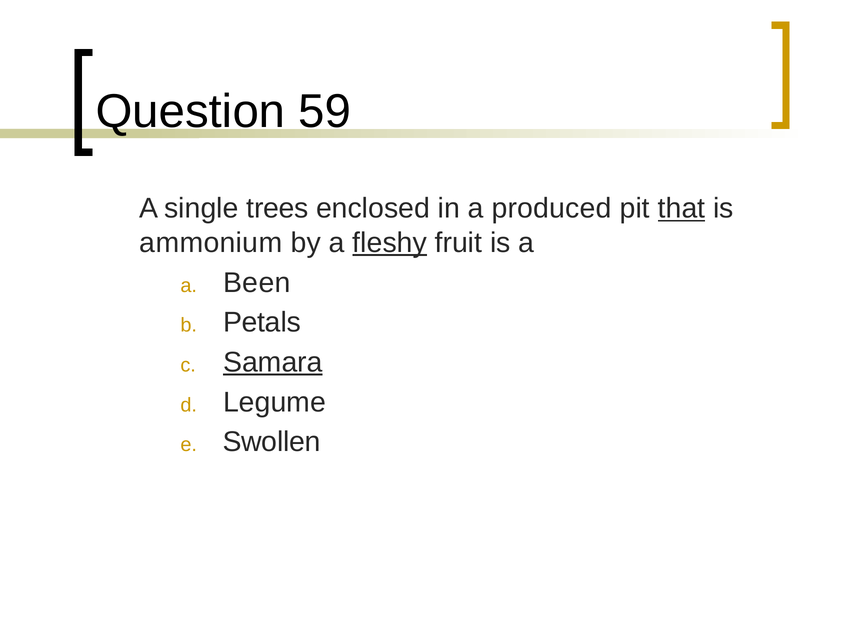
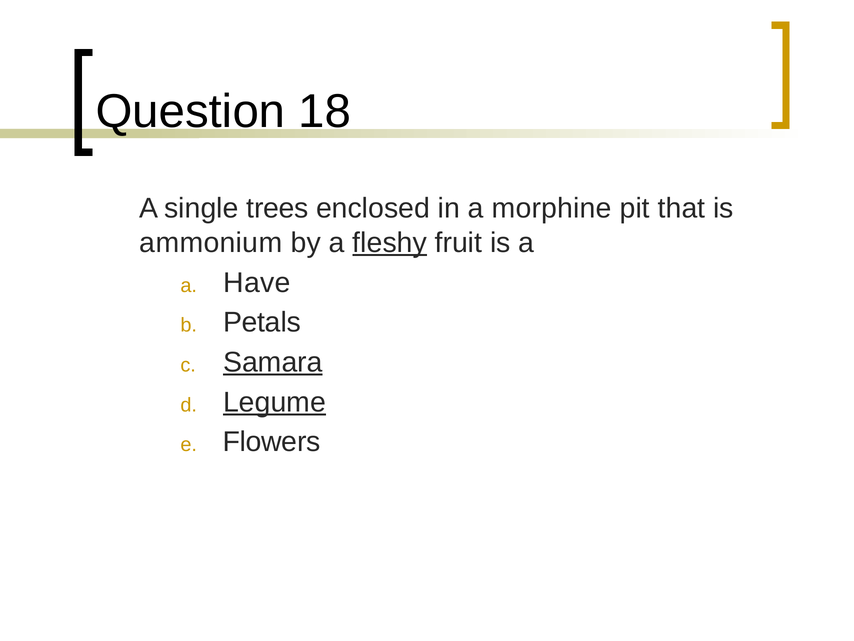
59: 59 -> 18
produced: produced -> morphine
that underline: present -> none
Been: Been -> Have
Legume underline: none -> present
Swollen: Swollen -> Flowers
